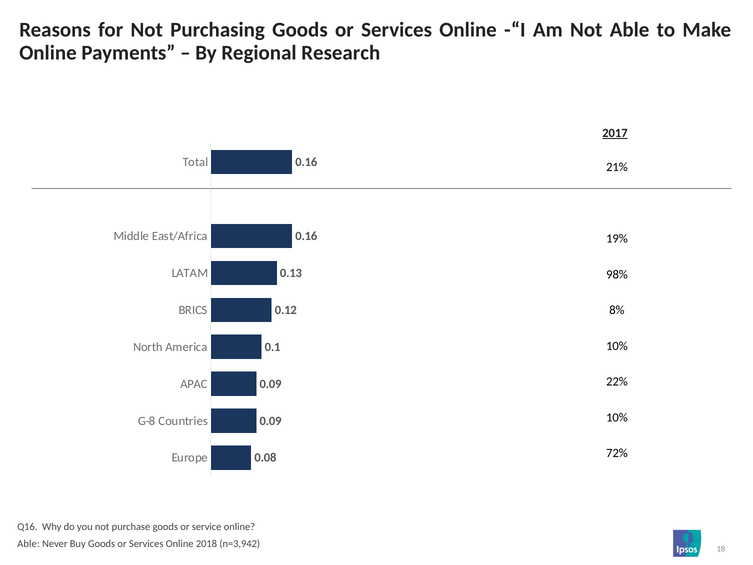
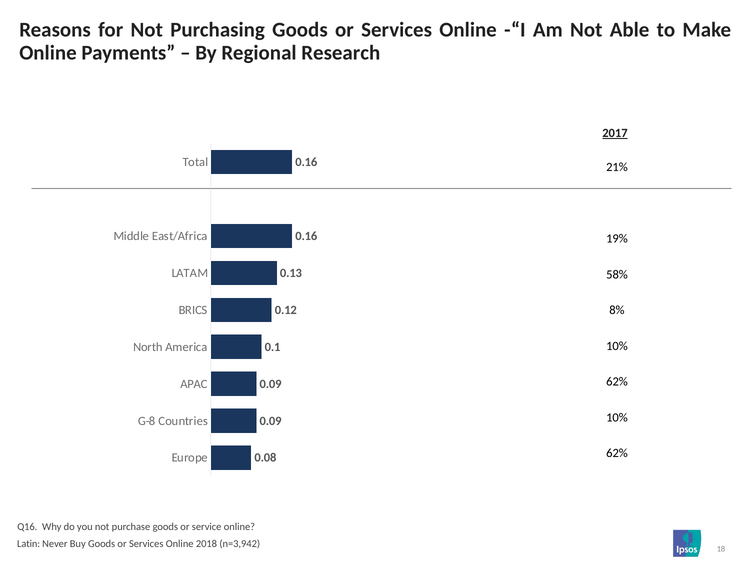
98%: 98% -> 58%
22% at (617, 382): 22% -> 62%
72% at (617, 453): 72% -> 62%
Able at (29, 544): Able -> Latin
